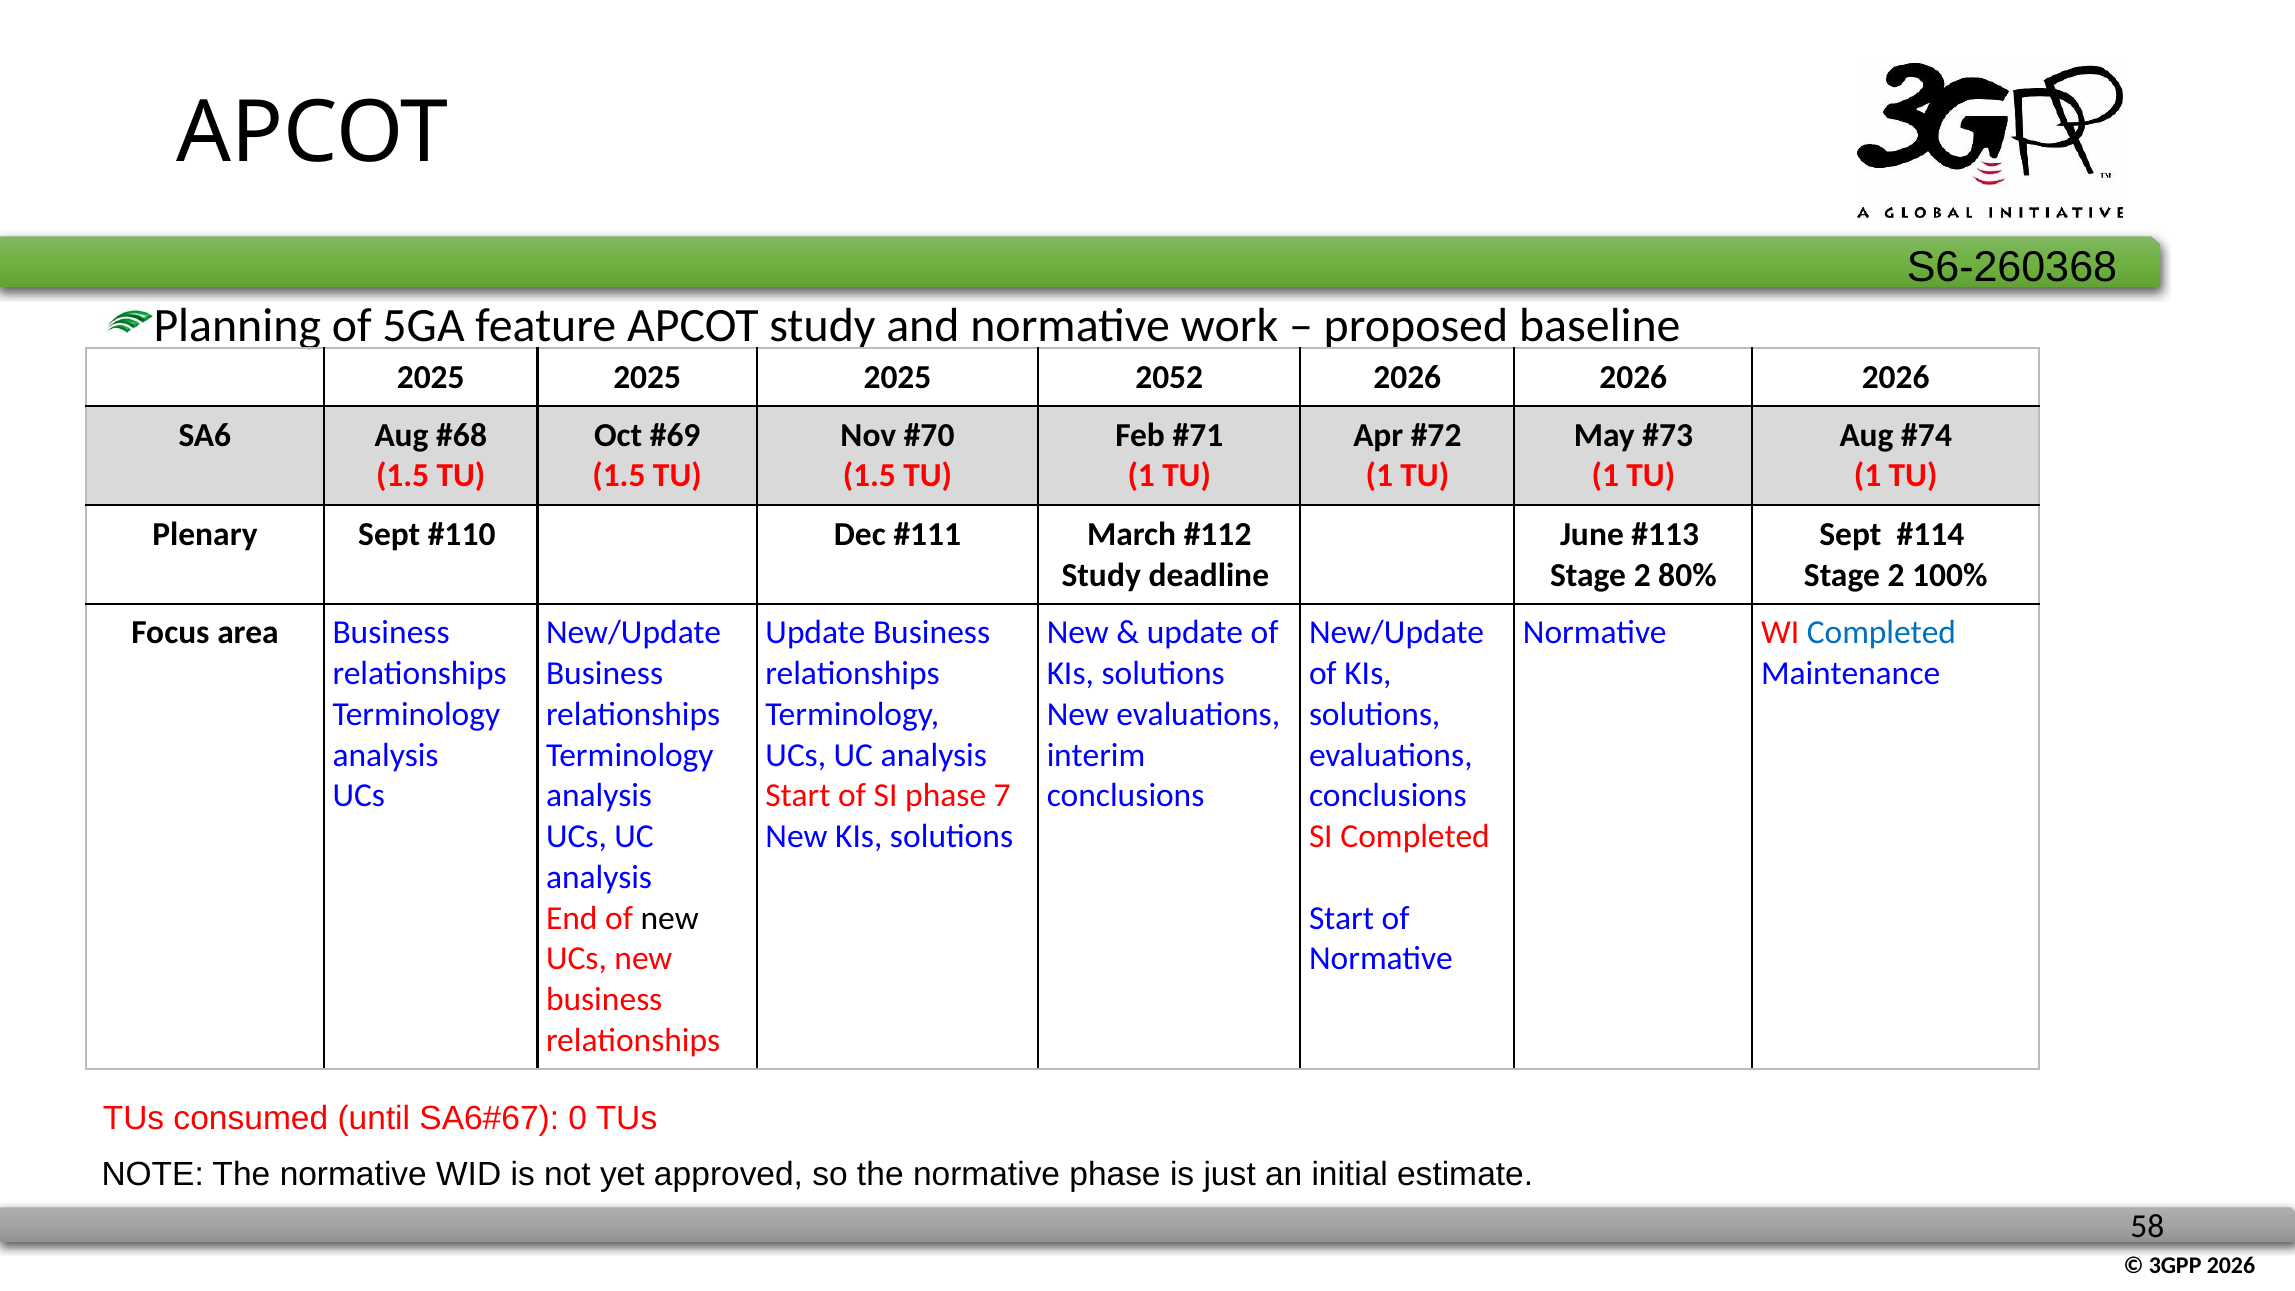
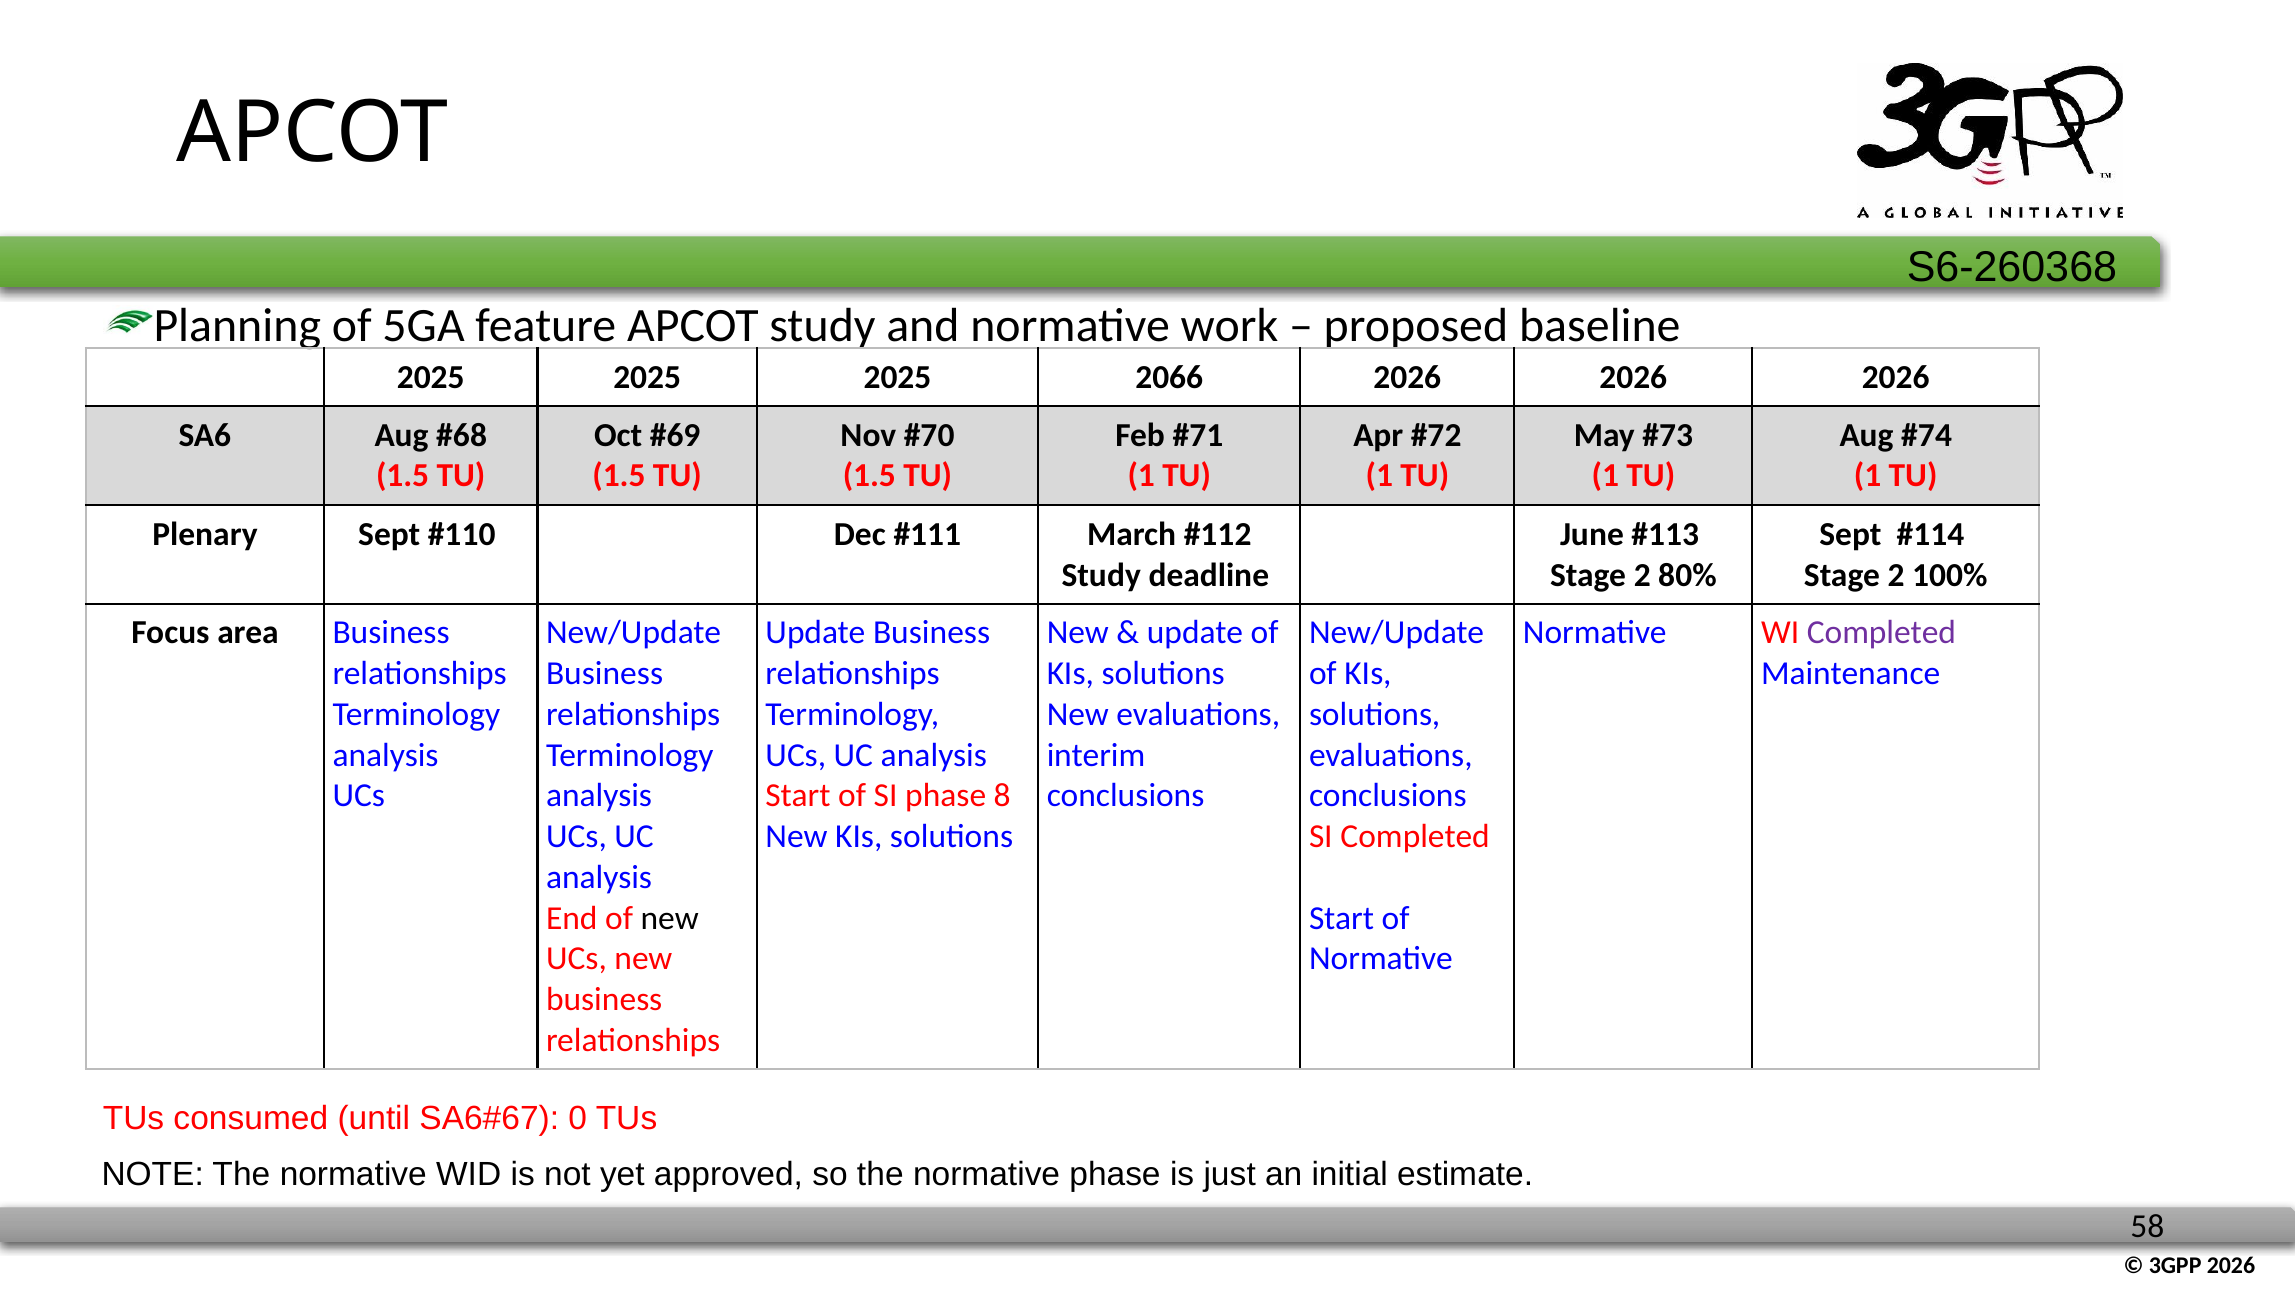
2052: 2052 -> 2066
Completed at (1881, 633) colour: blue -> purple
7: 7 -> 8
